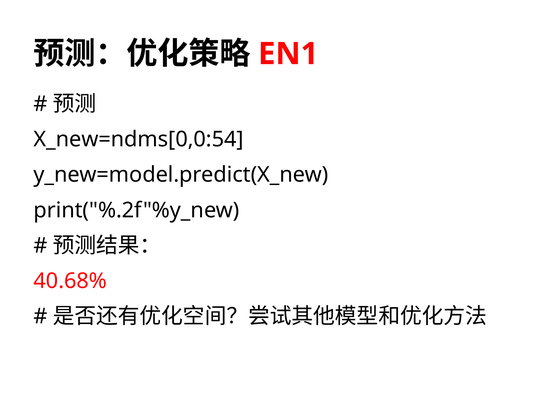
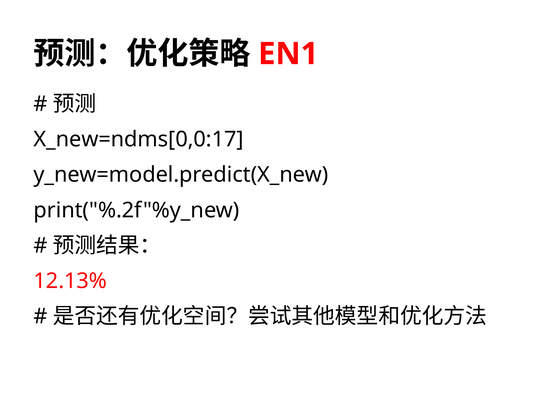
X_new=ndms[0,0:54: X_new=ndms[0,0:54 -> X_new=ndms[0,0:17
40.68%: 40.68% -> 12.13%
